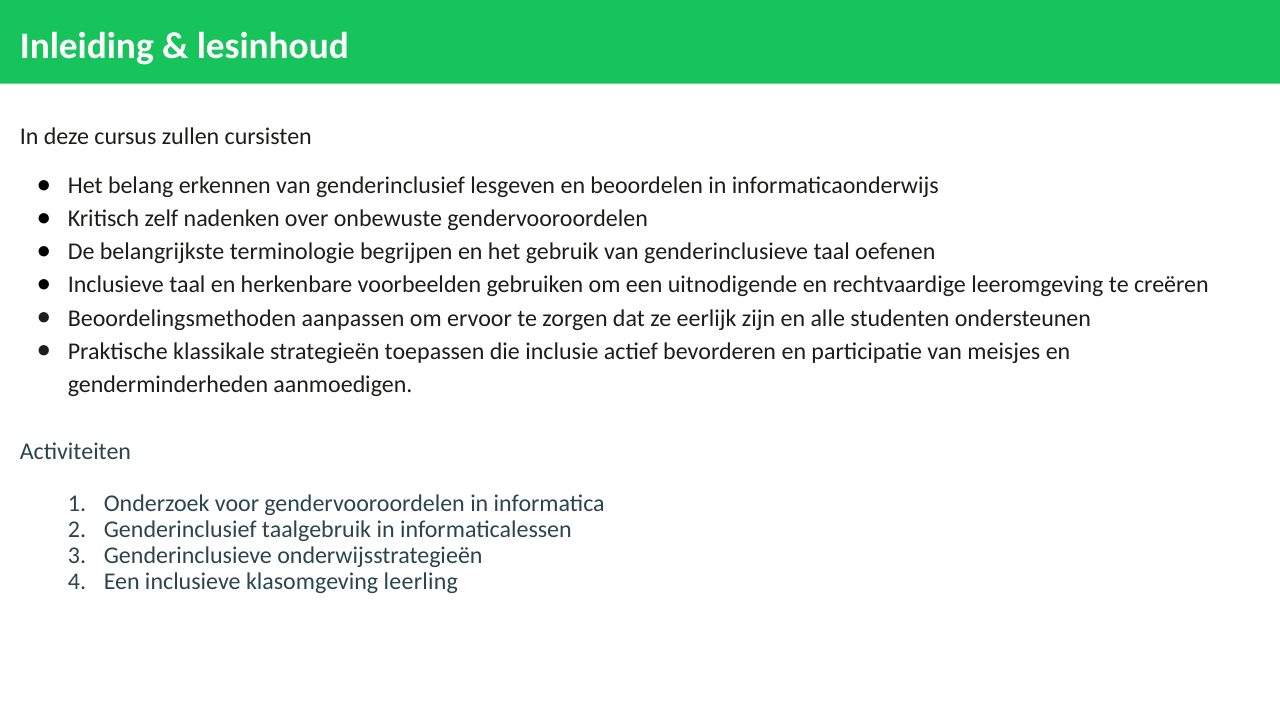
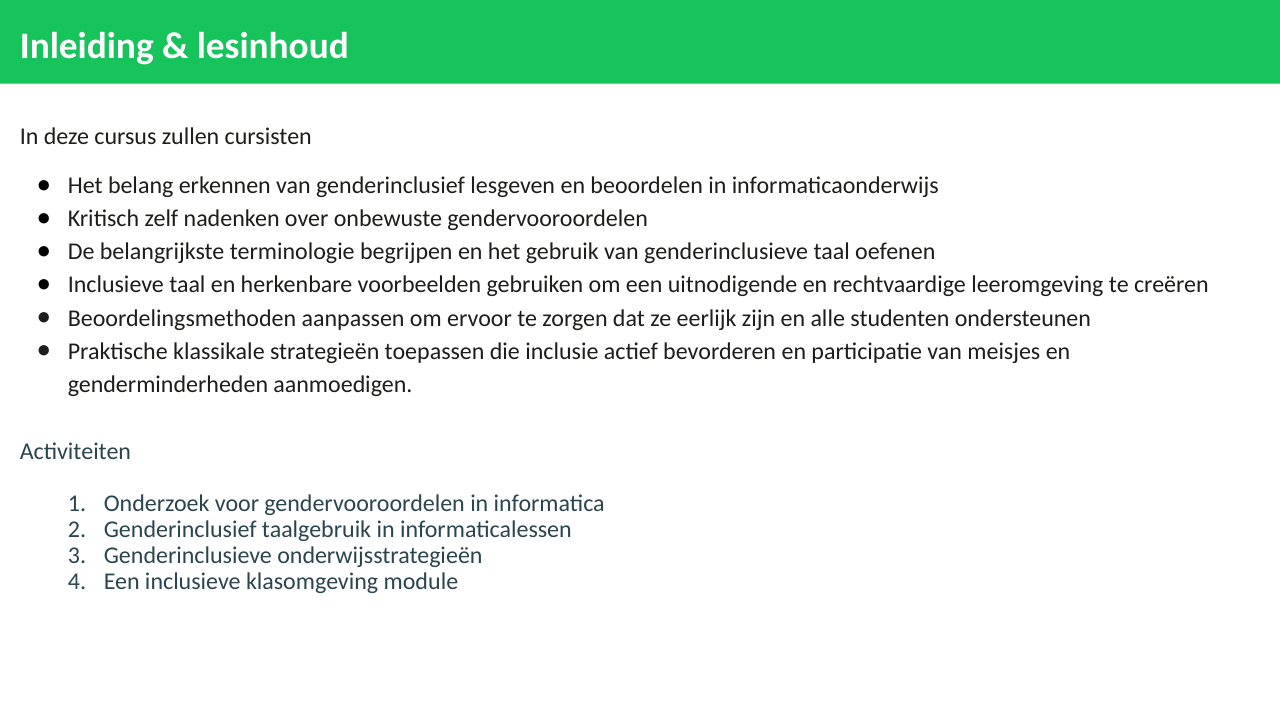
leerling: leerling -> module
